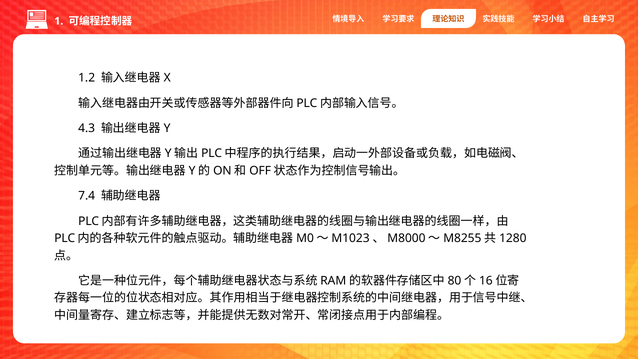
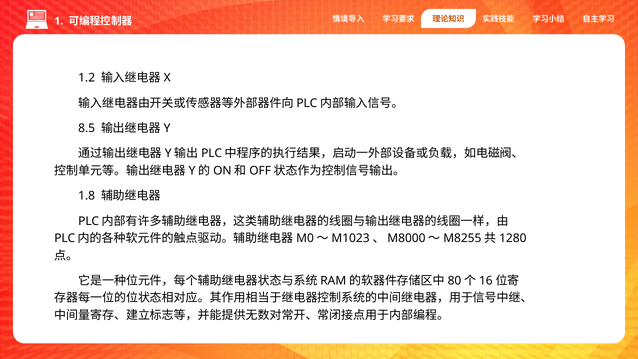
4.3: 4.3 -> 8.5
7.4: 7.4 -> 1.8
